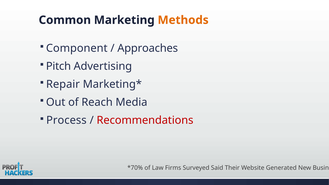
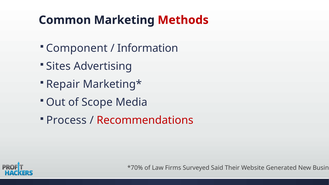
Methods colour: orange -> red
Approaches: Approaches -> Information
Pitch: Pitch -> Sites
Reach: Reach -> Scope
